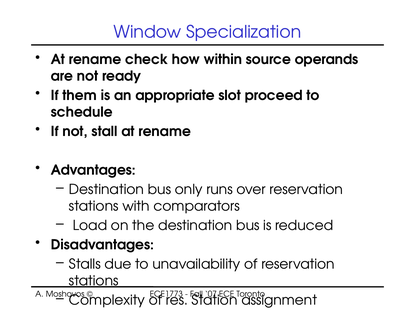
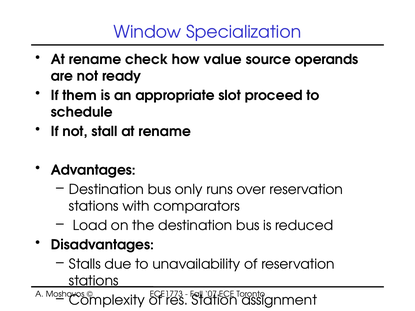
within: within -> value
